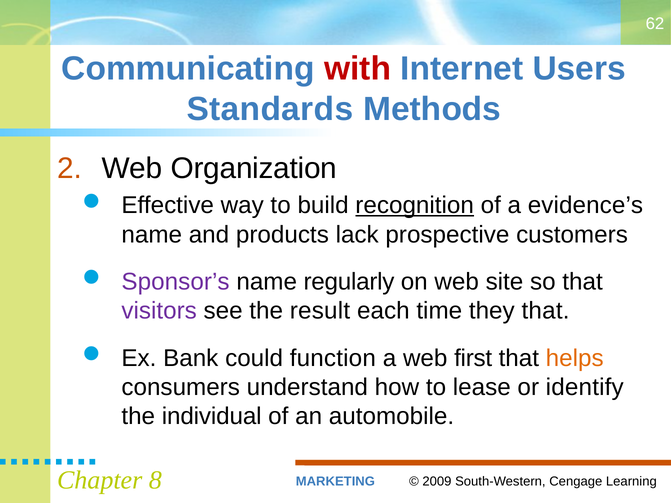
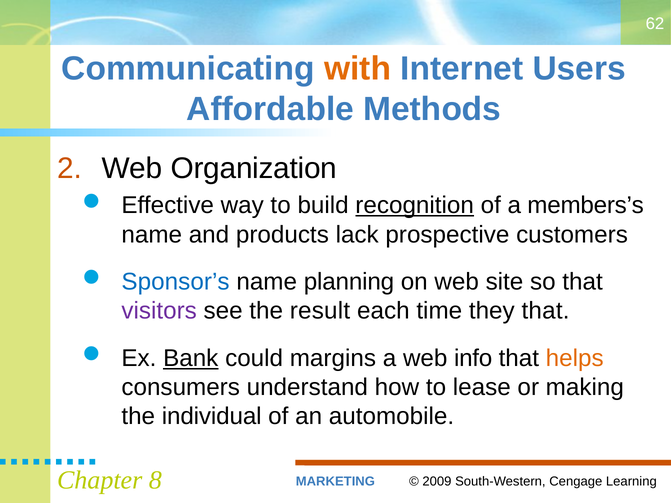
with colour: red -> orange
Standards: Standards -> Affordable
evidence’s: evidence’s -> members’s
Sponsor’s colour: purple -> blue
regularly: regularly -> planning
Bank underline: none -> present
function: function -> margins
first: first -> info
identify: identify -> making
